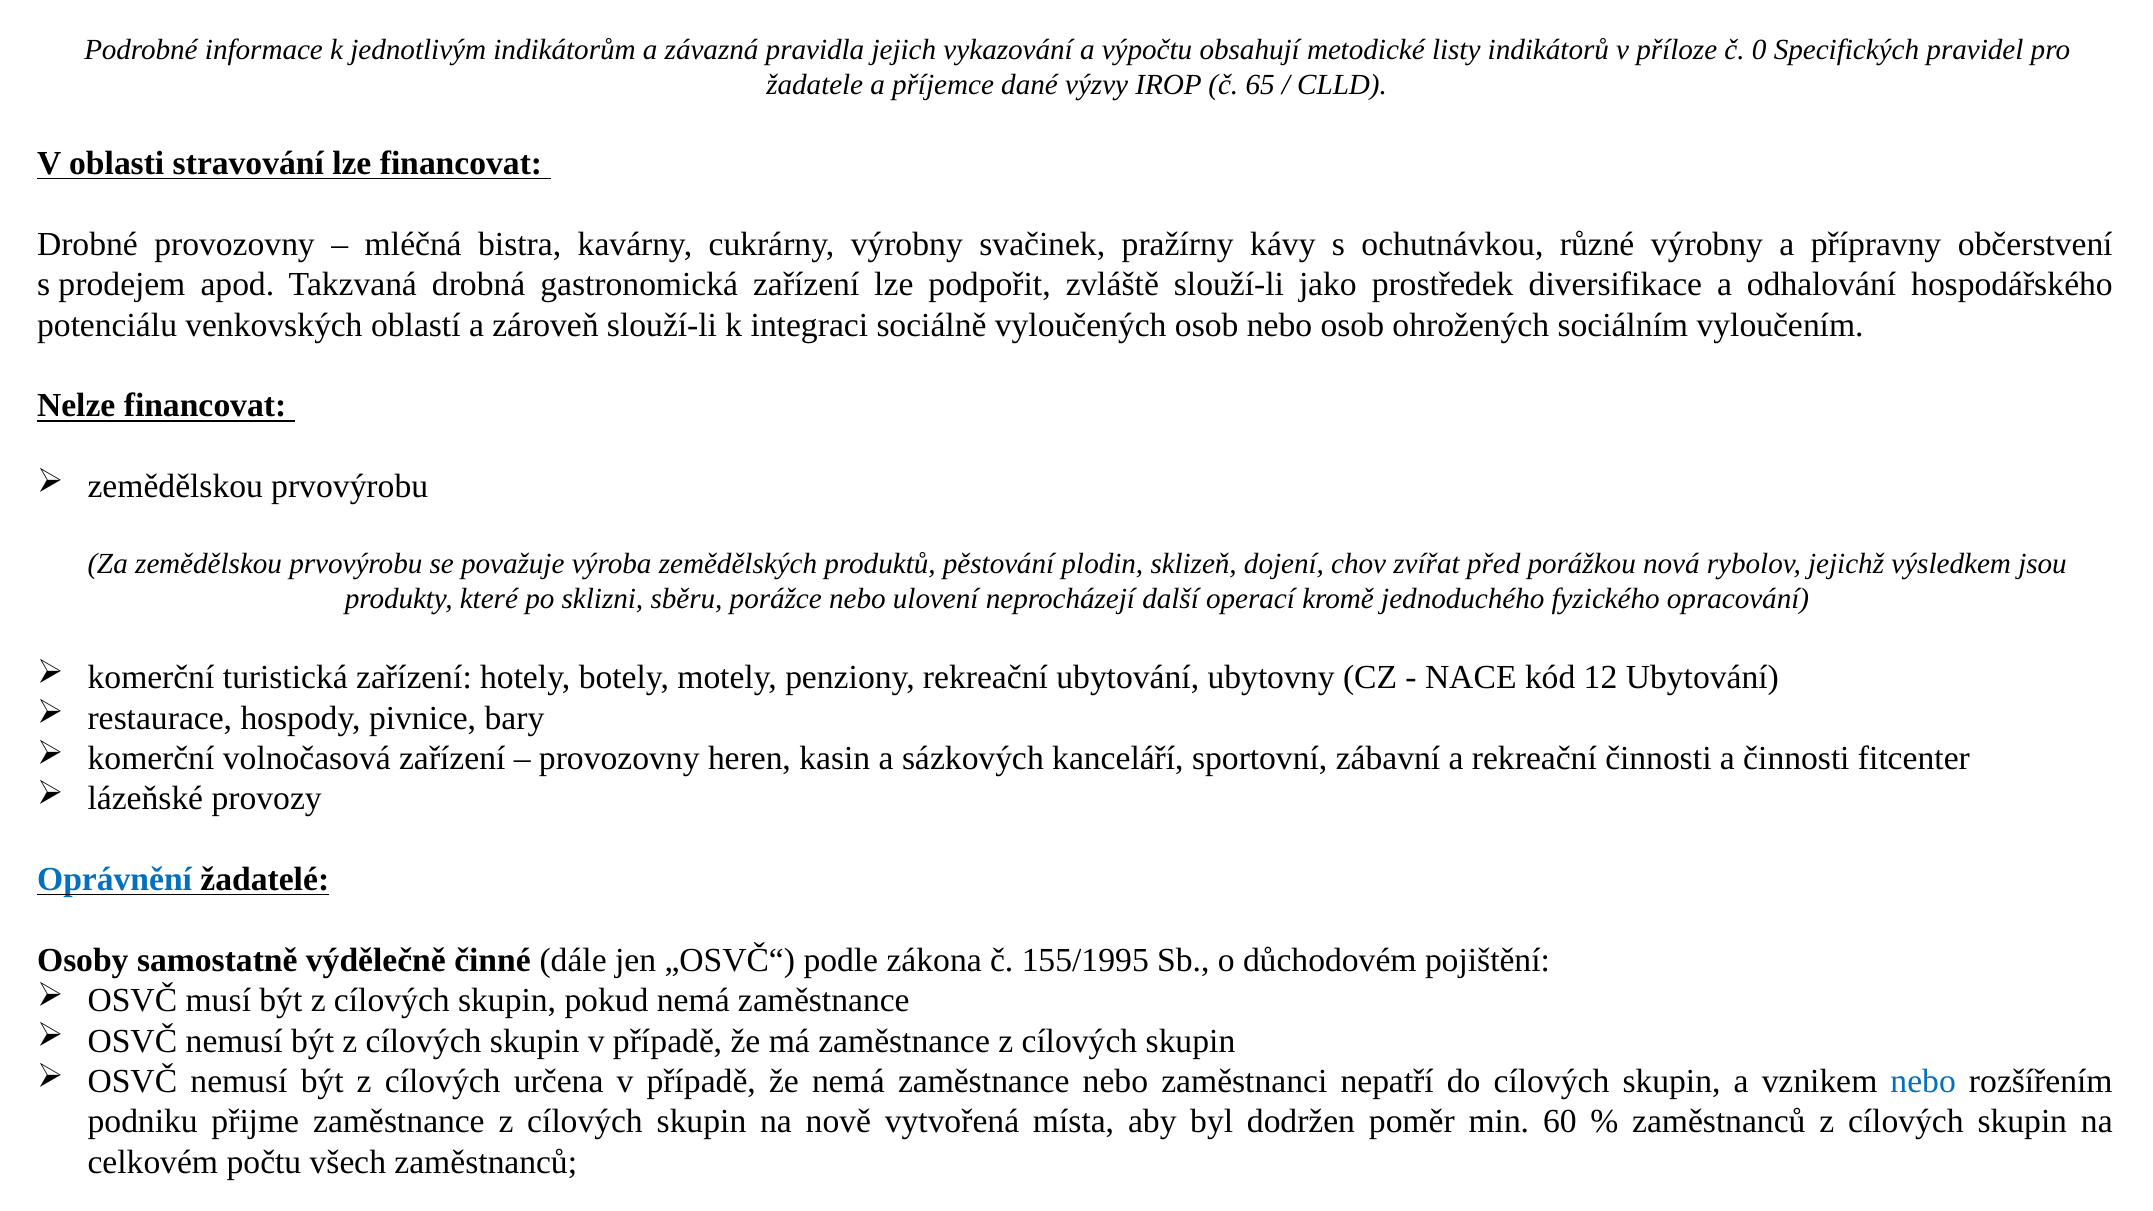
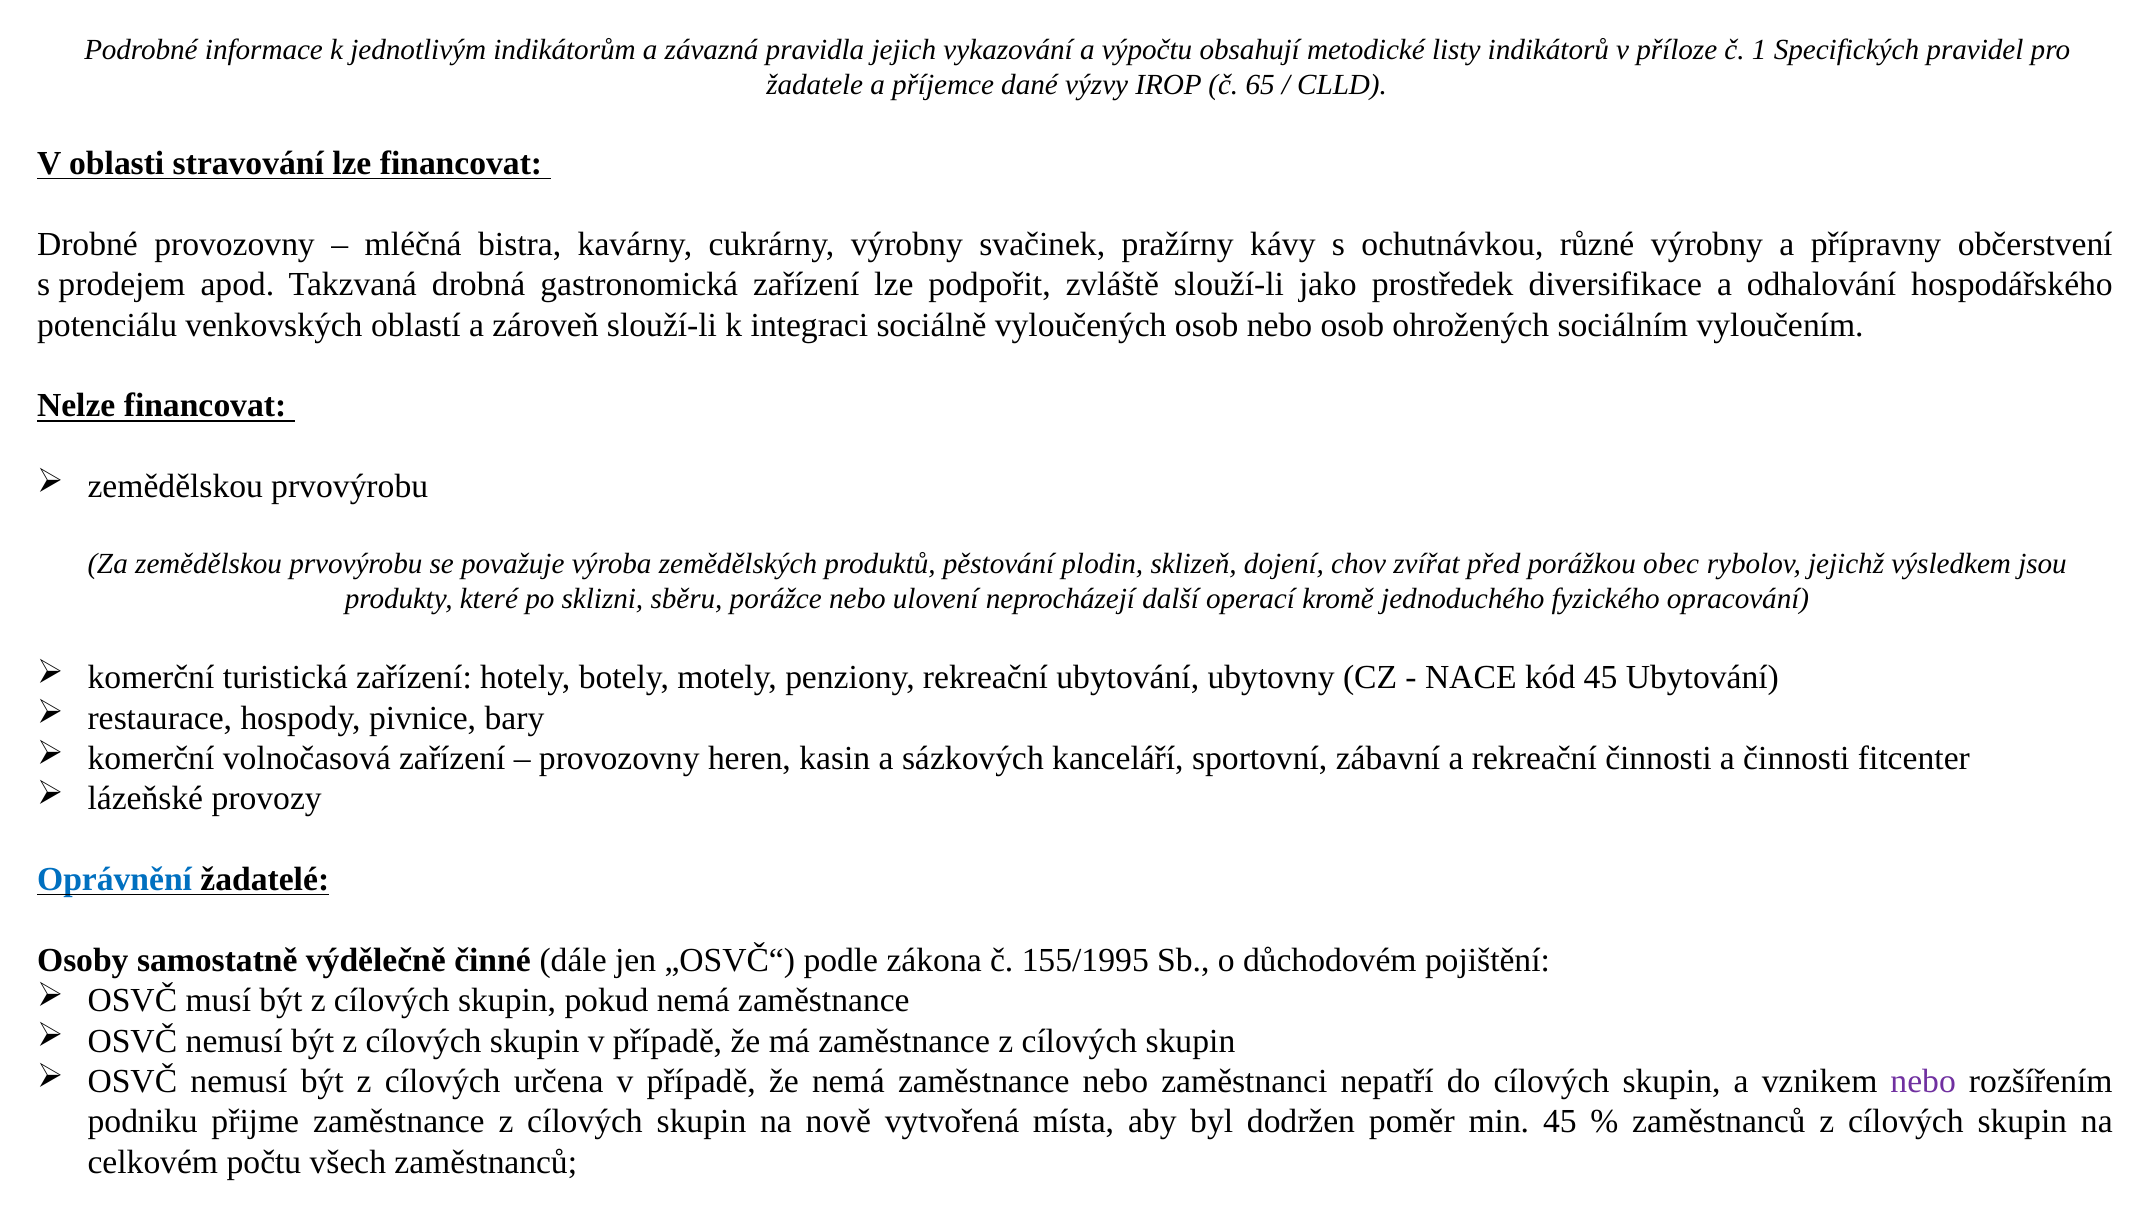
0: 0 -> 1
nová: nová -> obec
kód 12: 12 -> 45
nebo at (1923, 1081) colour: blue -> purple
min 60: 60 -> 45
